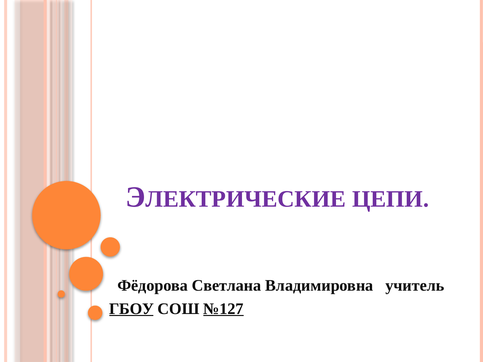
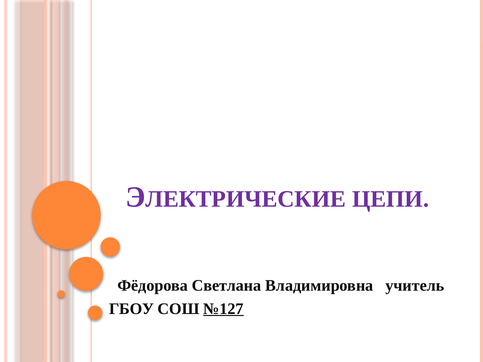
ГБОУ underline: present -> none
